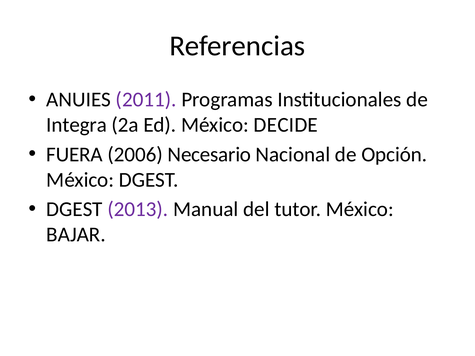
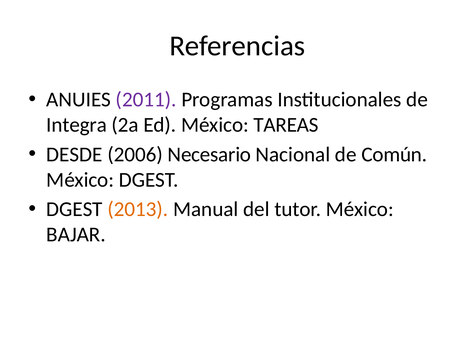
DECIDE: DECIDE -> TAREAS
FUERA: FUERA -> DESDE
Opción: Opción -> Común
2013 colour: purple -> orange
